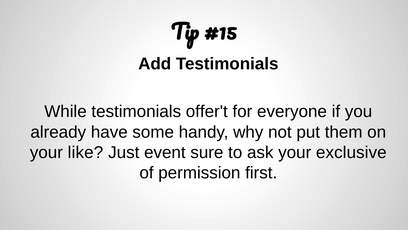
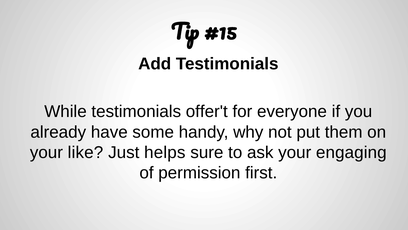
event: event -> helps
exclusive: exclusive -> engaging
